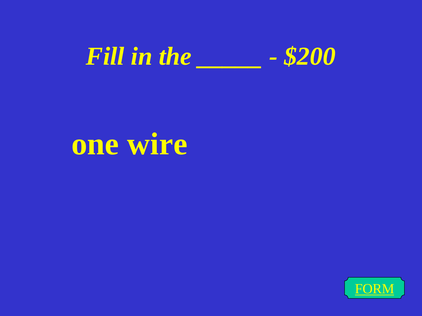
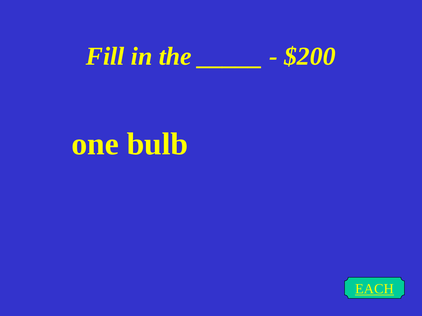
wire: wire -> bulb
FORM: FORM -> EACH
